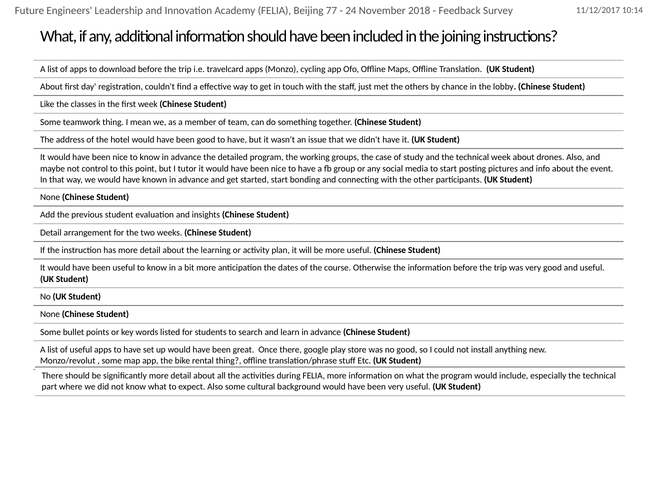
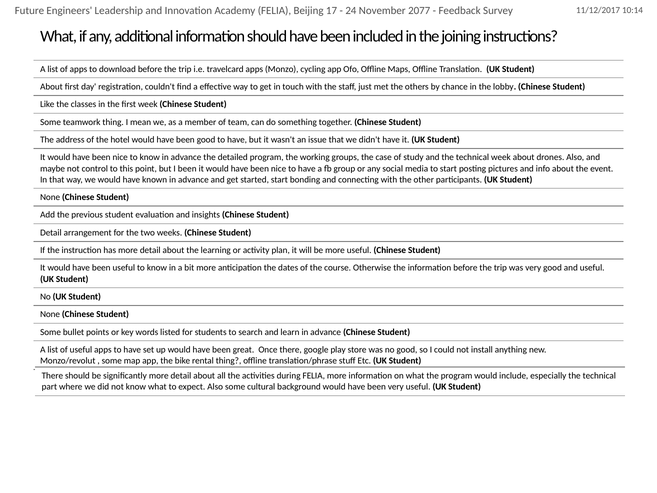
77: 77 -> 17
2018: 2018 -> 2077
I tutor: tutor -> been
